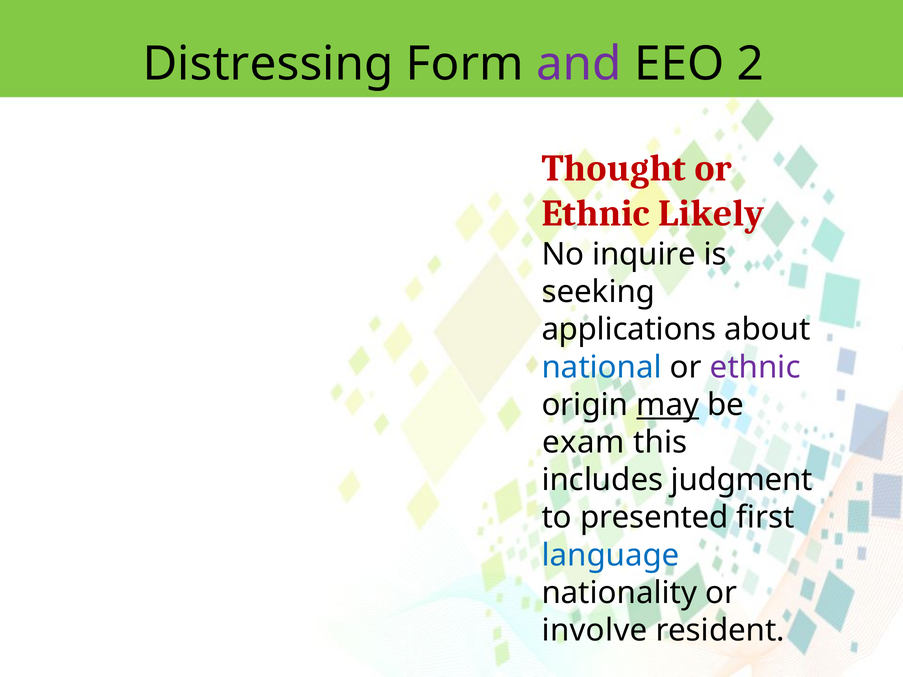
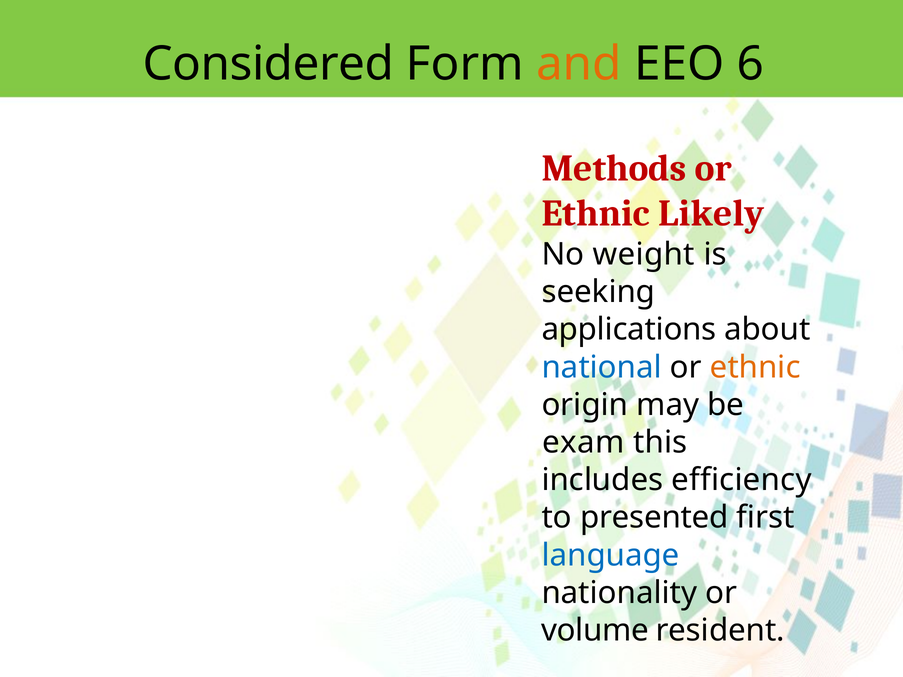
Distressing: Distressing -> Considered
and colour: purple -> orange
2: 2 -> 6
Thought: Thought -> Methods
inquire: inquire -> weight
ethnic at (755, 367) colour: purple -> orange
may underline: present -> none
judgment: judgment -> efficiency
involve: involve -> volume
